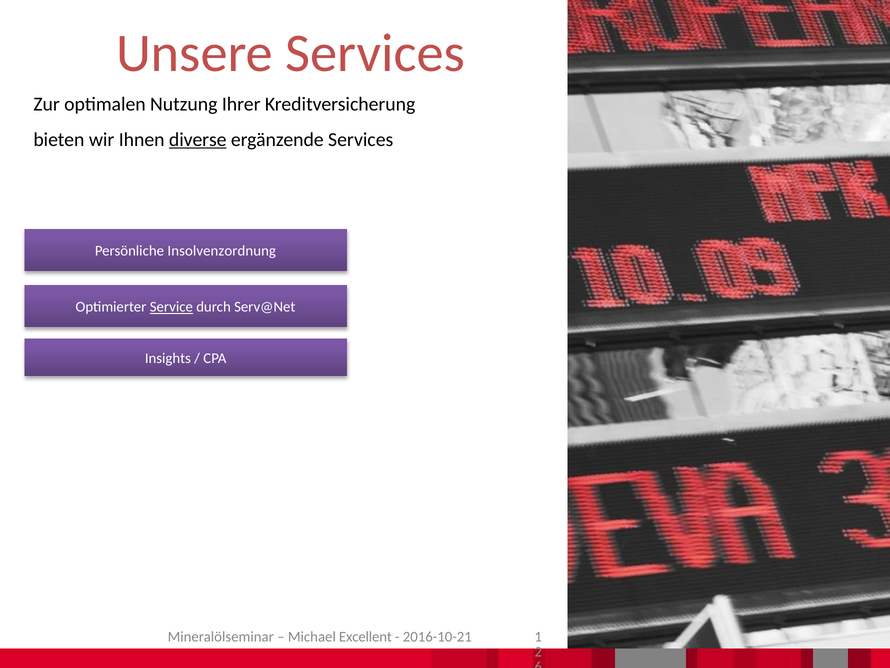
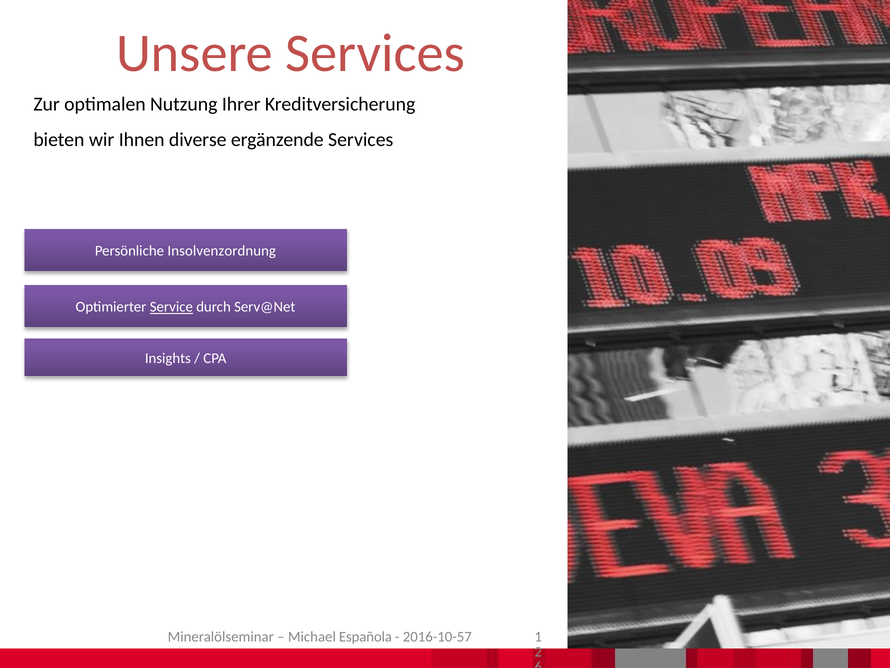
diverse underline: present -> none
Excellent: Excellent -> Española
2016-10-21: 2016-10-21 -> 2016-10-57
